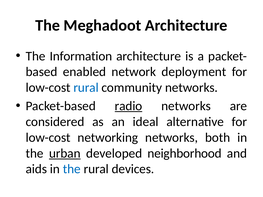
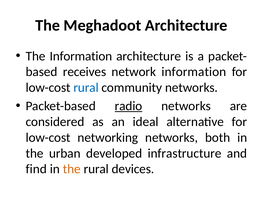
enabled: enabled -> receives
network deployment: deployment -> information
urban underline: present -> none
neighborhood: neighborhood -> infrastructure
aids: aids -> find
the at (72, 169) colour: blue -> orange
